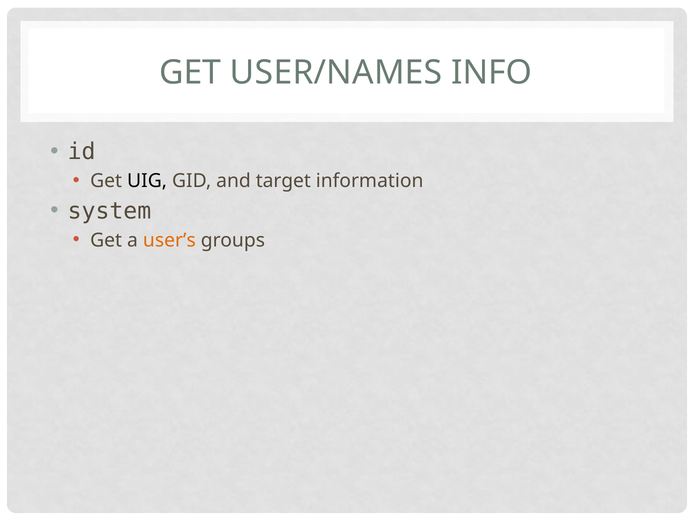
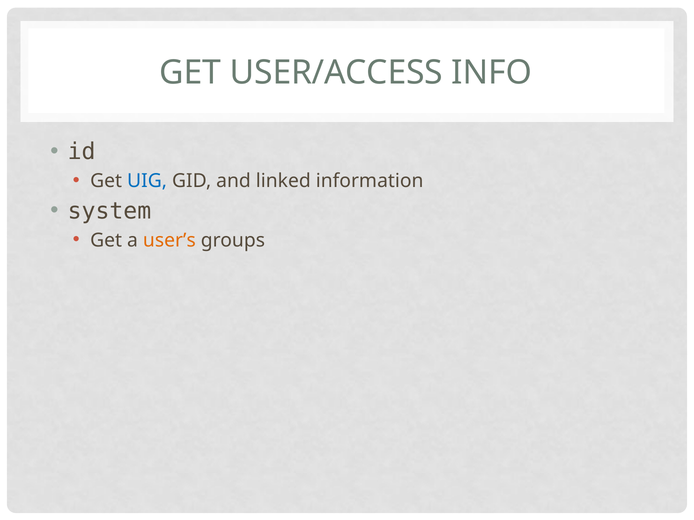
USER/NAMES: USER/NAMES -> USER/ACCESS
UIG colour: black -> blue
target: target -> linked
